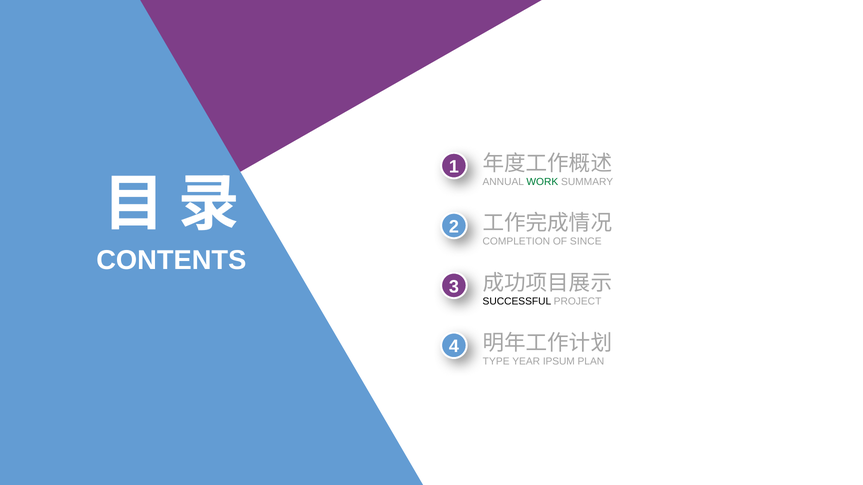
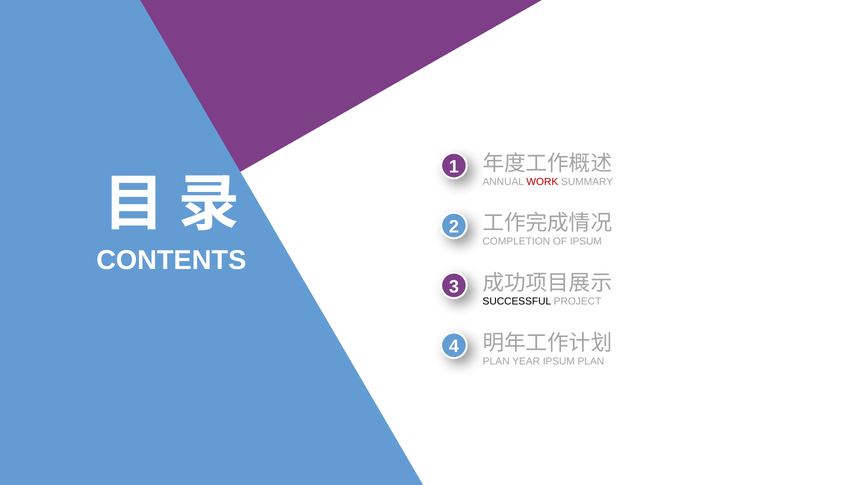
WORK colour: green -> red
OF SINCE: SINCE -> IPSUM
TYPE at (496, 362): TYPE -> PLAN
